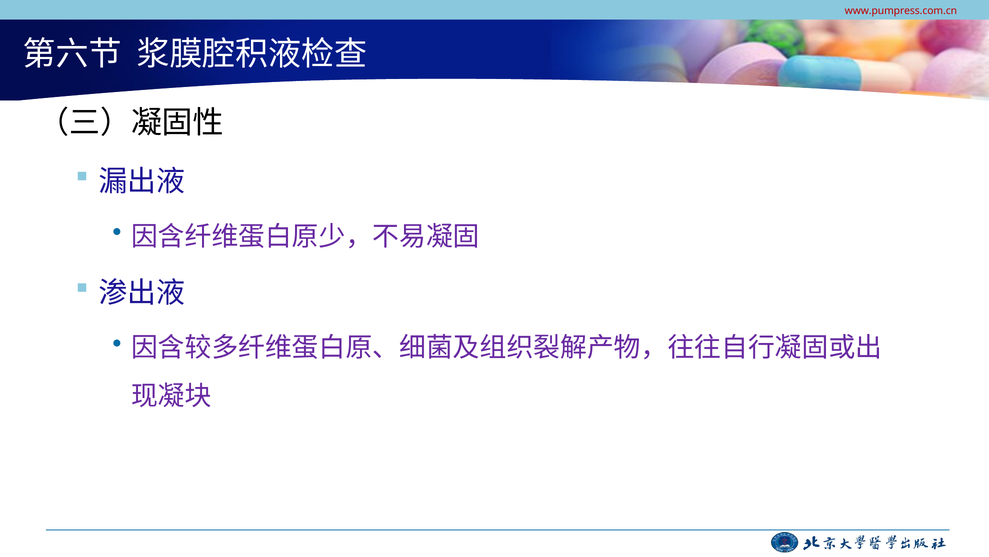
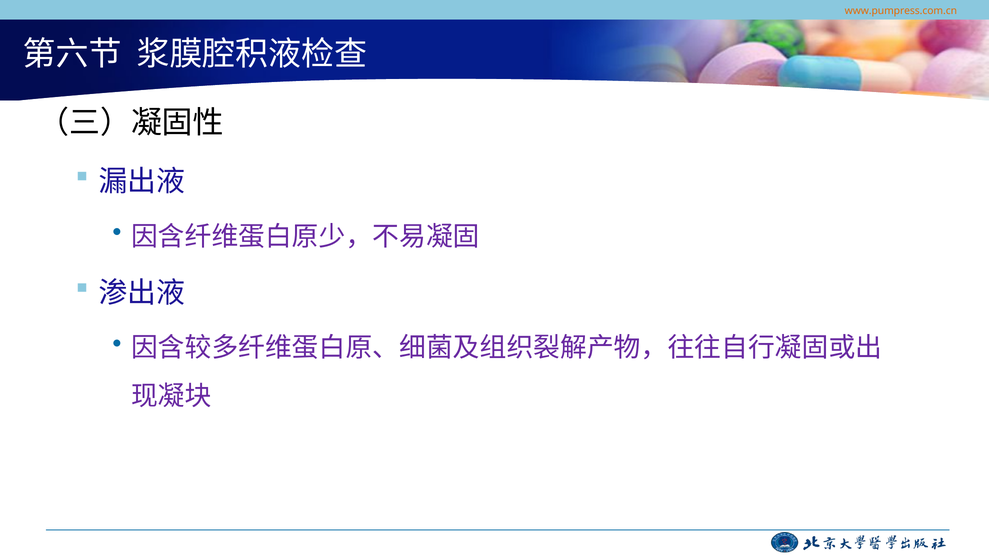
www.pumpress.com.cn colour: red -> orange
